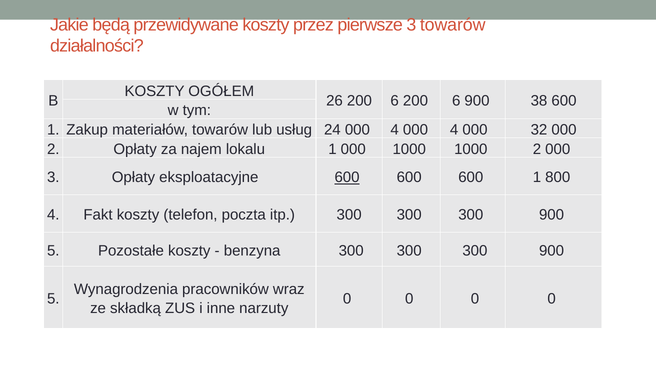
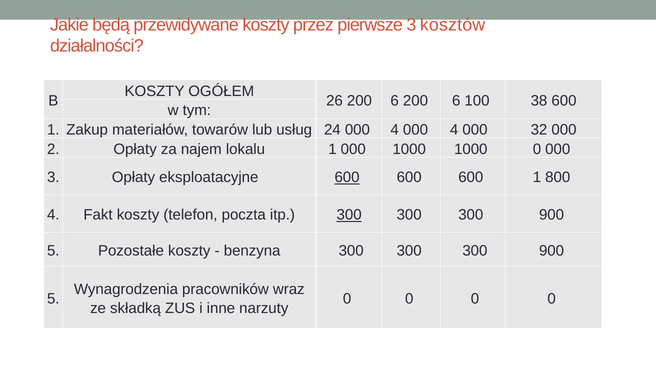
3 towarów: towarów -> kosztów
6 900: 900 -> 100
1000 2: 2 -> 0
300 at (349, 215) underline: none -> present
